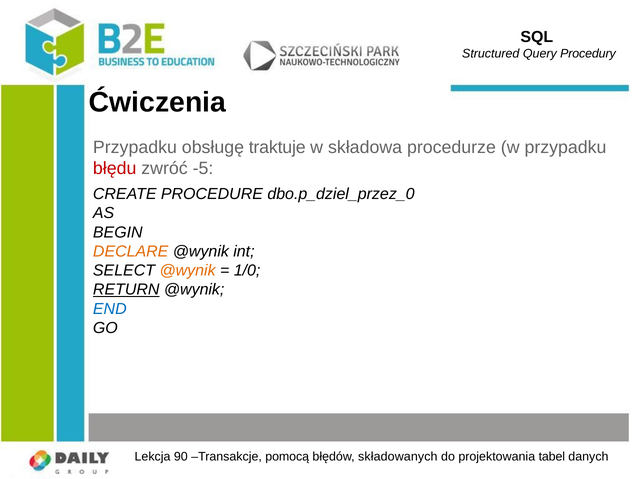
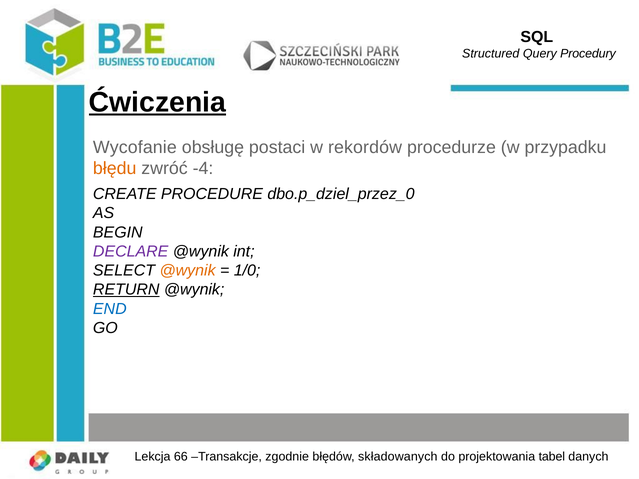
Ćwiczenia underline: none -> present
Przypadku at (135, 147): Przypadku -> Wycofanie
traktuje: traktuje -> postaci
składowa: składowa -> rekordów
błędu colour: red -> orange
-5: -5 -> -4
DECLARE colour: orange -> purple
90: 90 -> 66
pomocą: pomocą -> zgodnie
